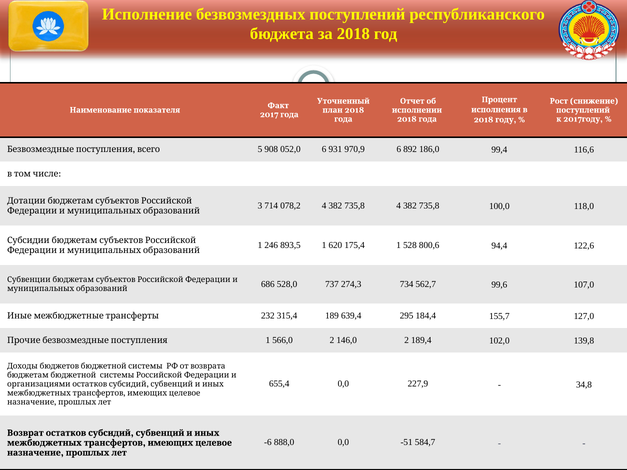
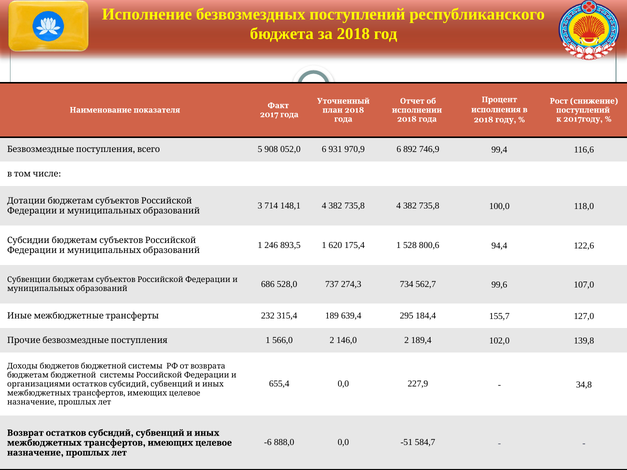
186,0: 186,0 -> 746,9
078,2: 078,2 -> 148,1
